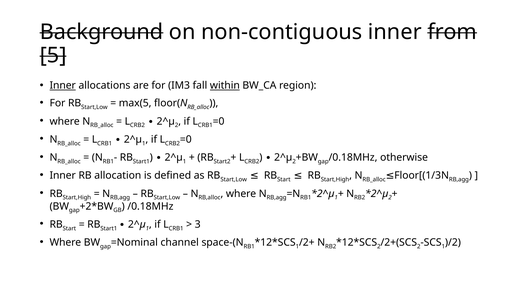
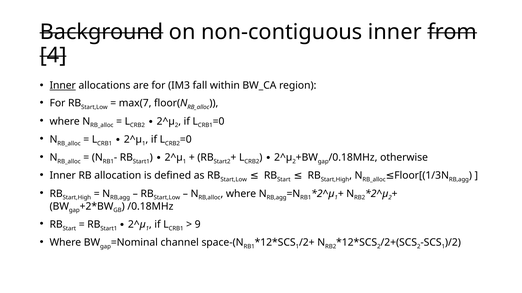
5: 5 -> 4
within underline: present -> none
max(5: max(5 -> max(7
3: 3 -> 9
